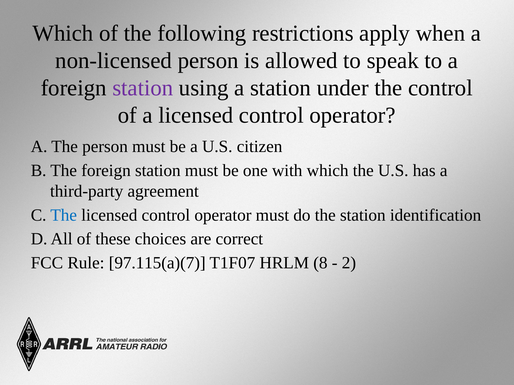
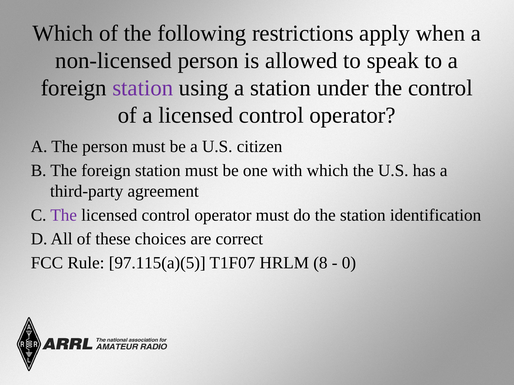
The at (64, 215) colour: blue -> purple
97.115(a)(7: 97.115(a)(7 -> 97.115(a)(5
2: 2 -> 0
